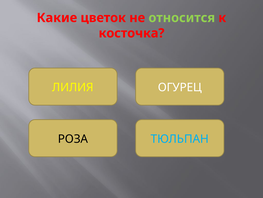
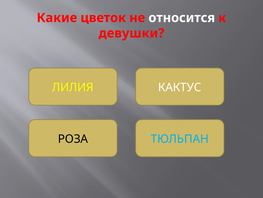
относится colour: light green -> white
косточка: косточка -> девушки
ОГУРЕЦ: ОГУРЕЦ -> КАКТУС
